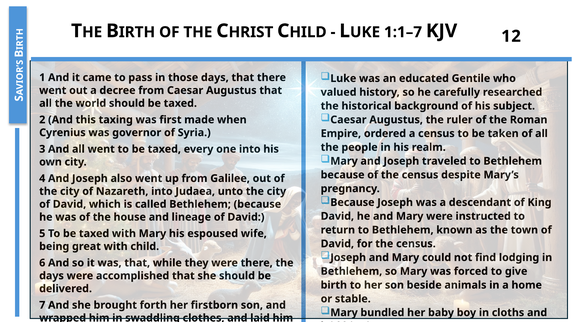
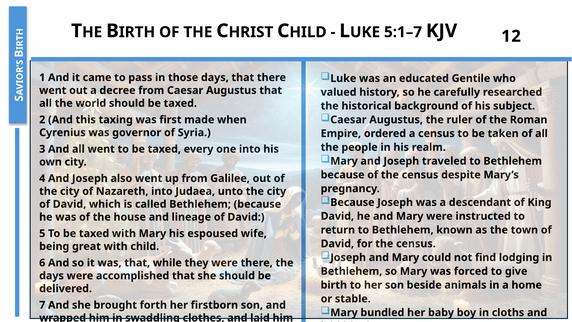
1:1–7: 1:1–7 -> 5:1–7
